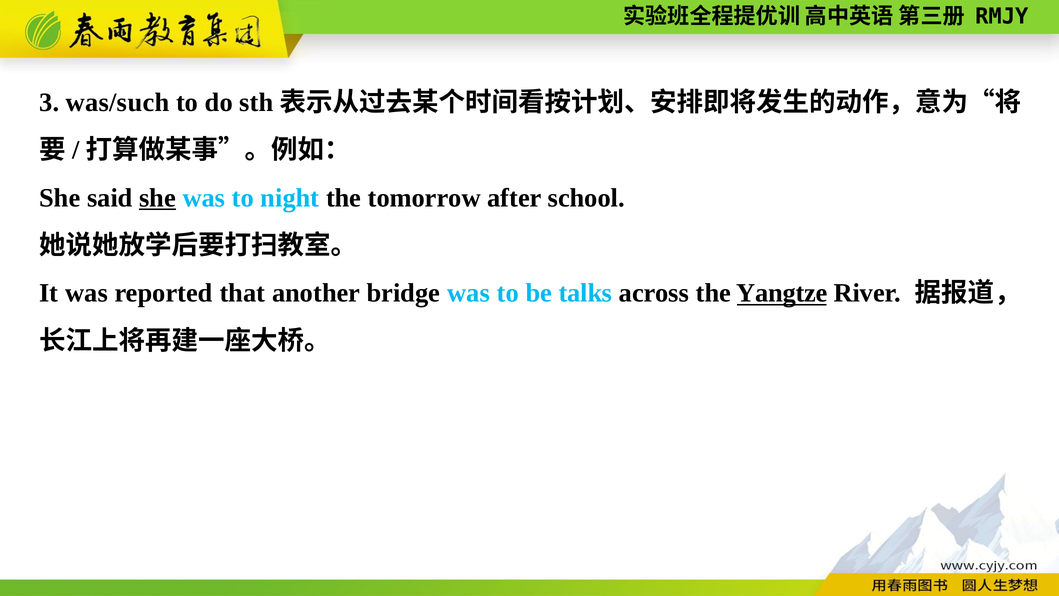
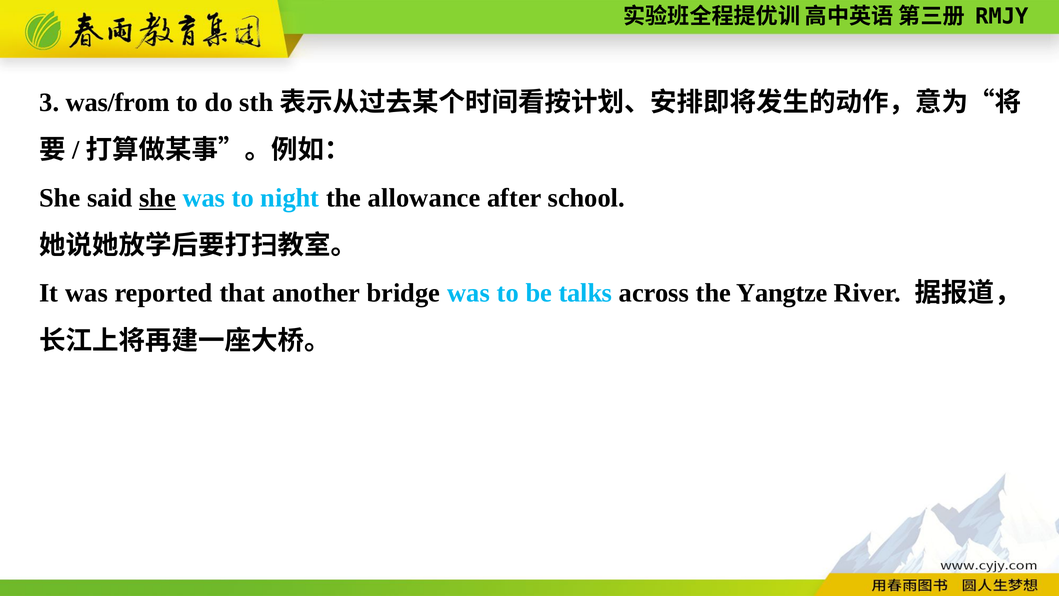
was/such: was/such -> was/from
tomorrow: tomorrow -> allowance
Yangtze underline: present -> none
